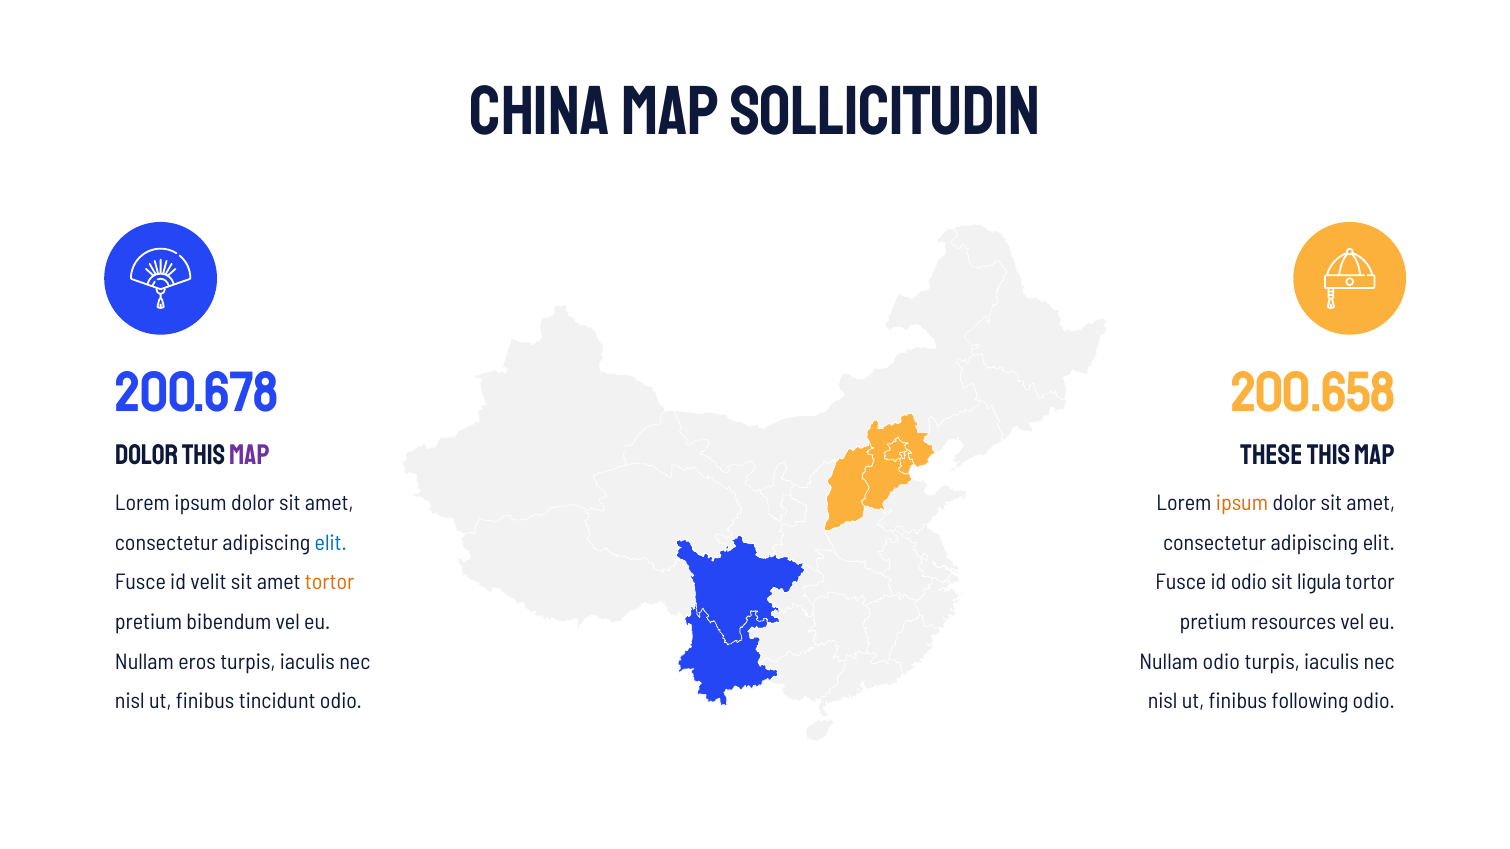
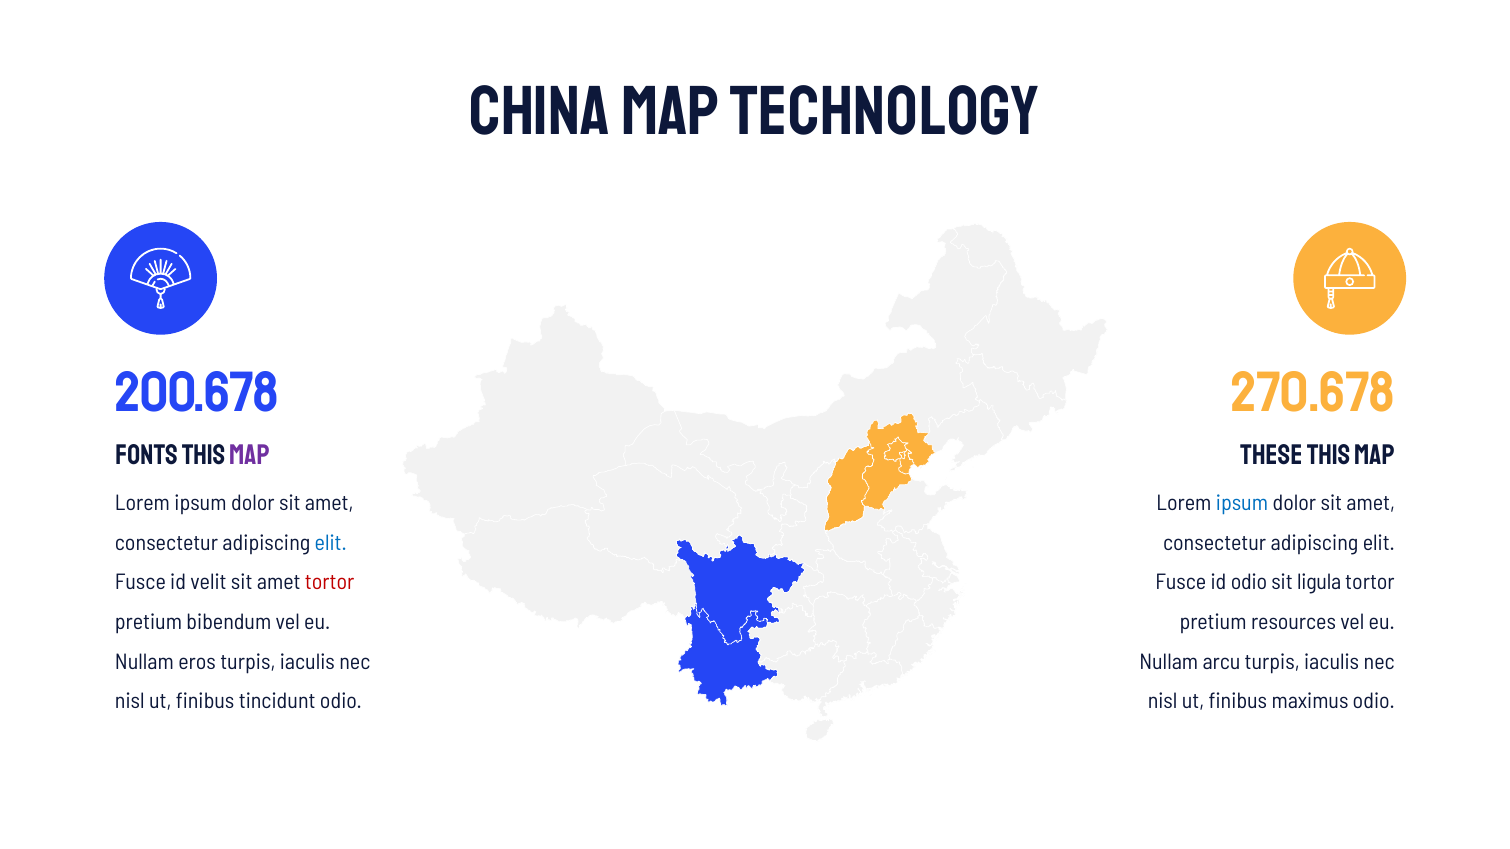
Sollicitudin: Sollicitudin -> Technology
200.658: 200.658 -> 270.678
Dolor at (147, 455): Dolor -> Fonts
ipsum at (1242, 504) colour: orange -> blue
tortor at (330, 583) colour: orange -> red
Nullam odio: odio -> arcu
following: following -> maximus
